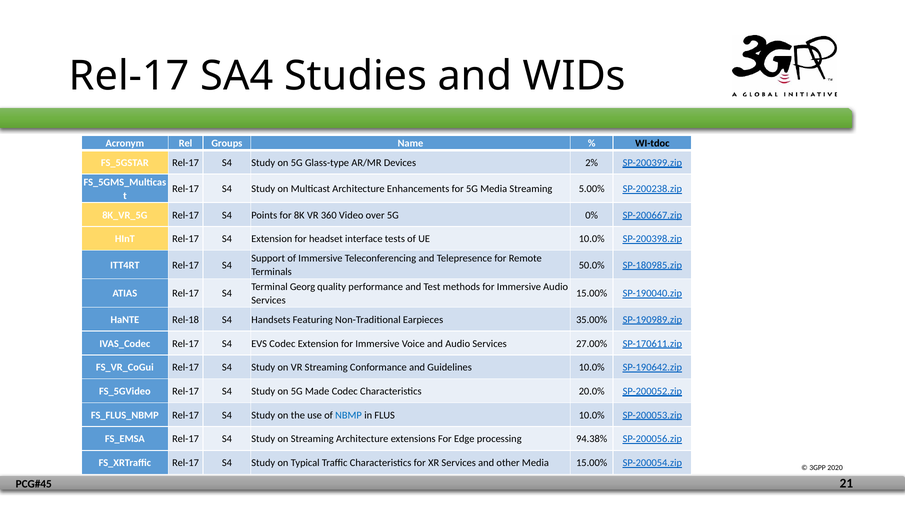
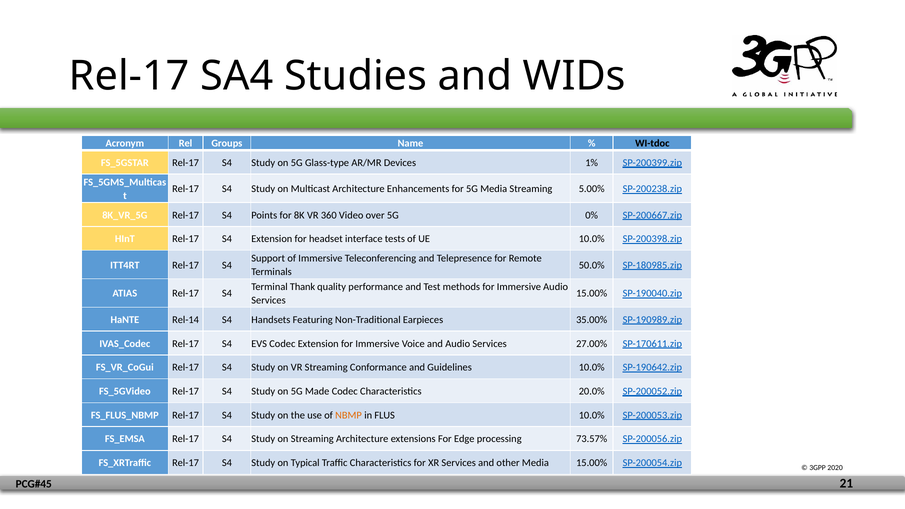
2%: 2% -> 1%
Georg: Georg -> Thank
Rel-18: Rel-18 -> Rel-14
NBMP colour: blue -> orange
94.38%: 94.38% -> 73.57%
